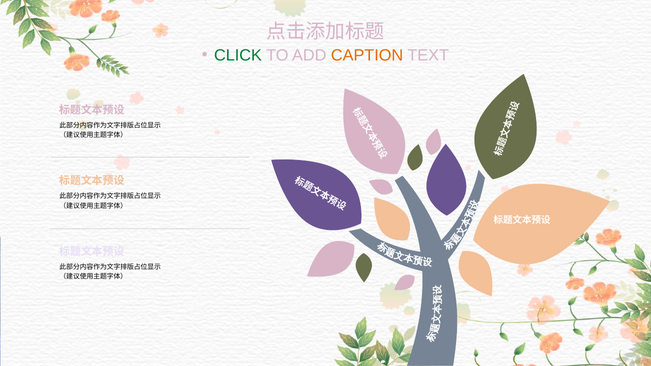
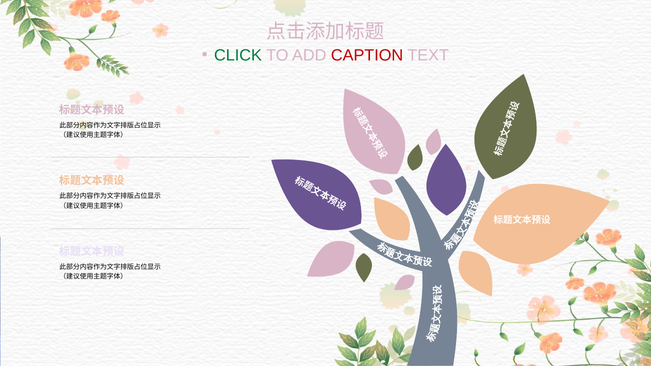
CAPTION colour: orange -> red
